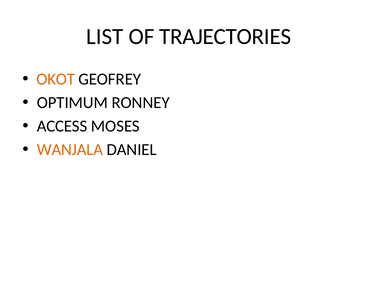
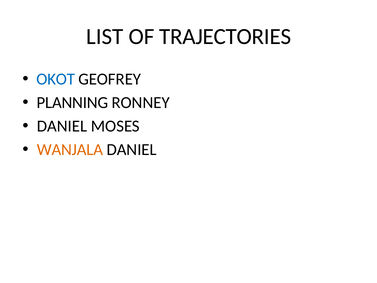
OKOT colour: orange -> blue
OPTIMUM: OPTIMUM -> PLANNING
ACCESS at (62, 126): ACCESS -> DANIEL
